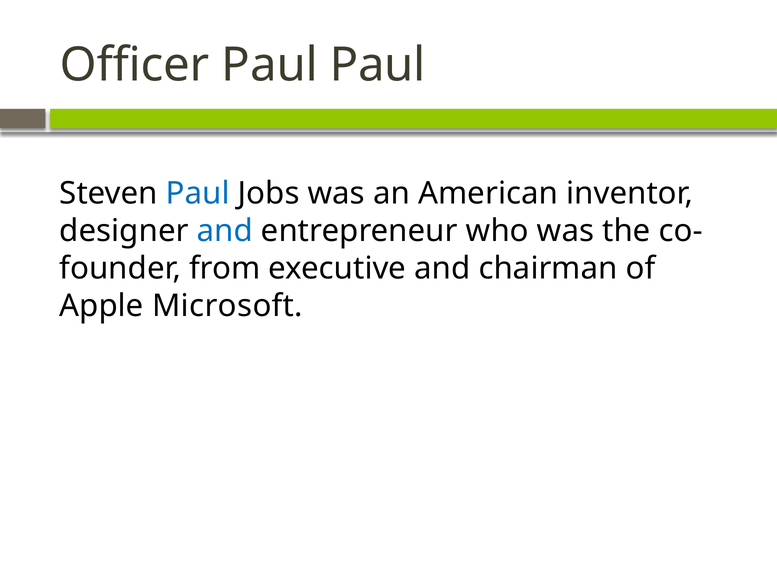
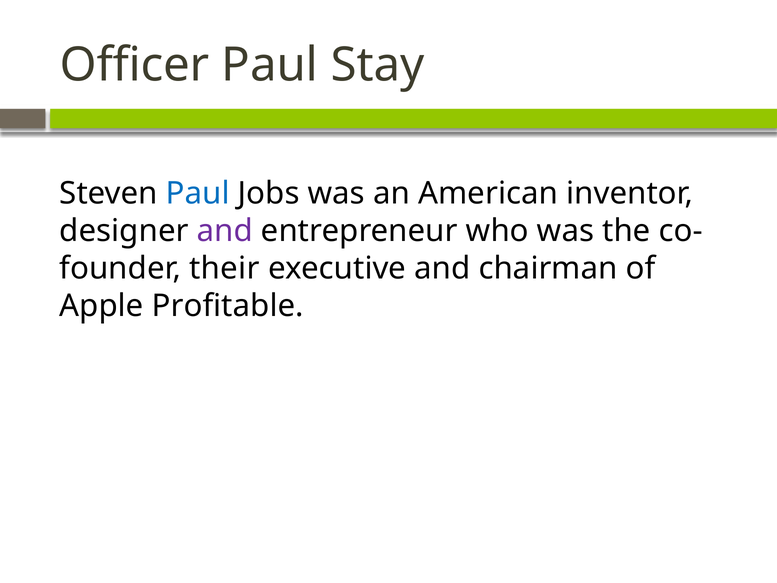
Paul Paul: Paul -> Stay
and at (225, 231) colour: blue -> purple
from: from -> their
Microsoft: Microsoft -> Profitable
